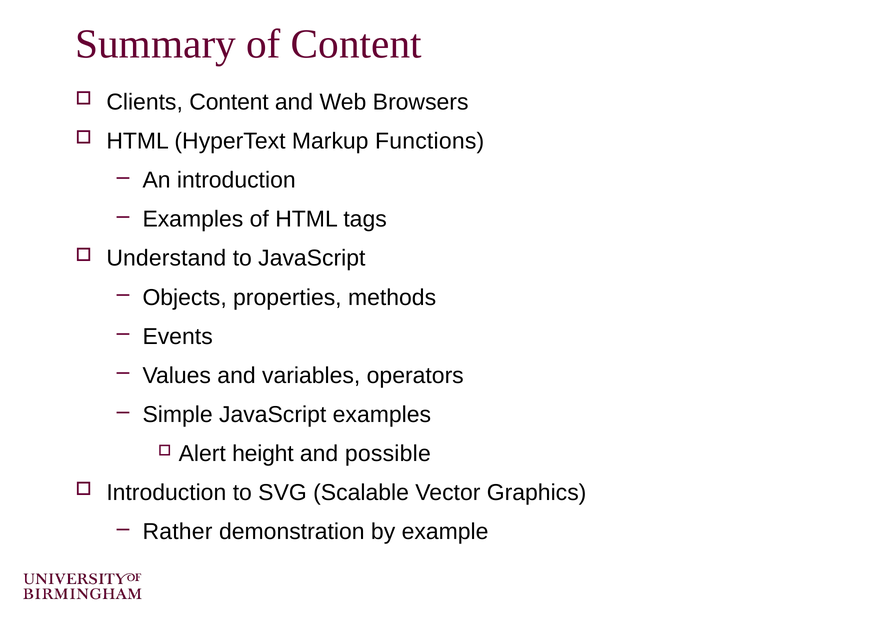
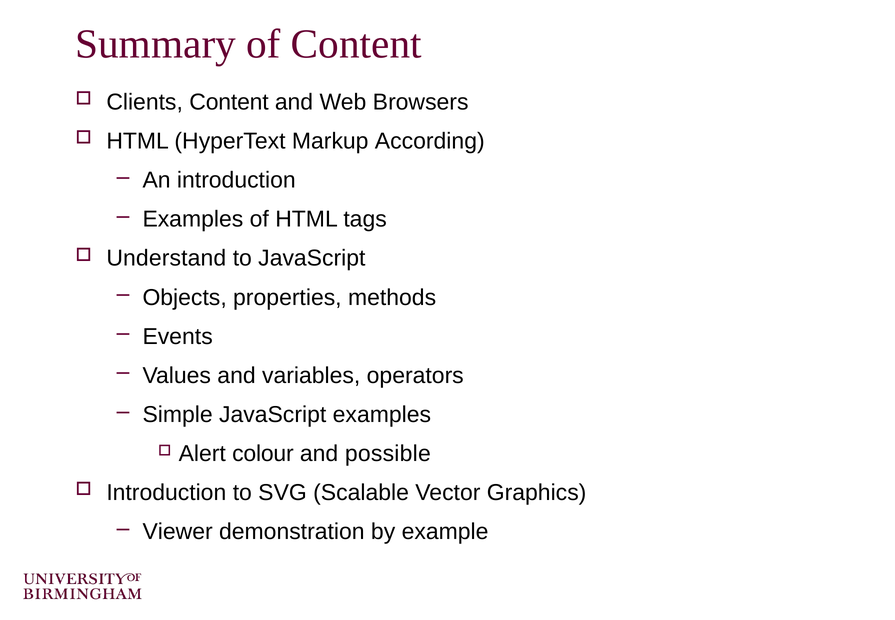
Functions: Functions -> According
height: height -> colour
Rather: Rather -> Viewer
